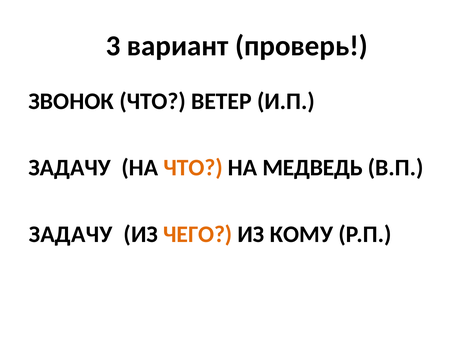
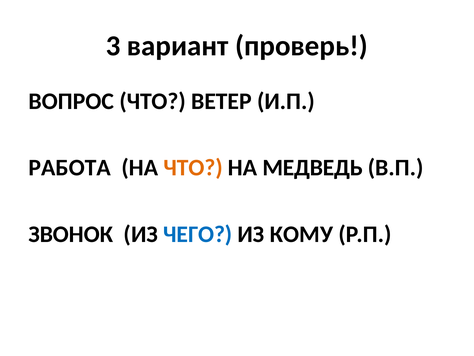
ЗВОНОК: ЗВОНОК -> ВОПРОС
ЗАДАЧУ at (70, 168): ЗАДАЧУ -> РАБОТА
ЗАДАЧУ at (71, 234): ЗАДАЧУ -> ЗВОНОК
ЧЕГО colour: orange -> blue
